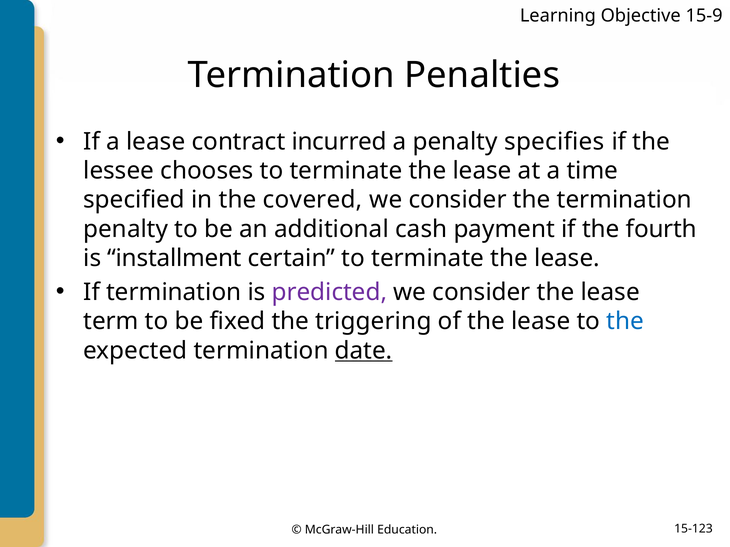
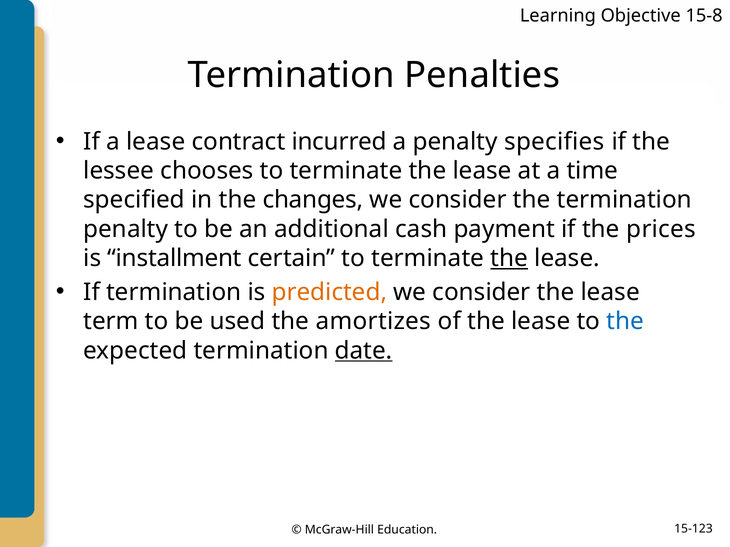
15-9: 15-9 -> 15-8
covered: covered -> changes
fourth: fourth -> prices
the at (509, 258) underline: none -> present
predicted colour: purple -> orange
fixed: fixed -> used
triggering: triggering -> amortizes
